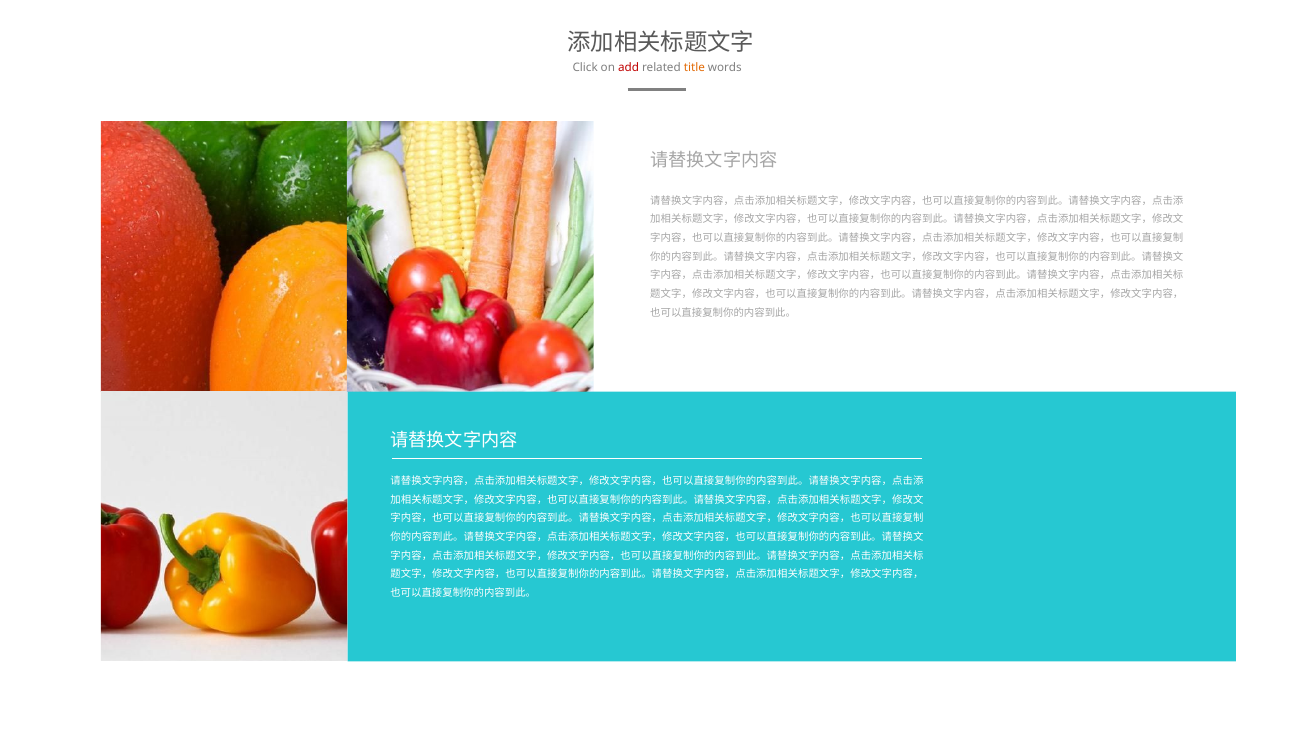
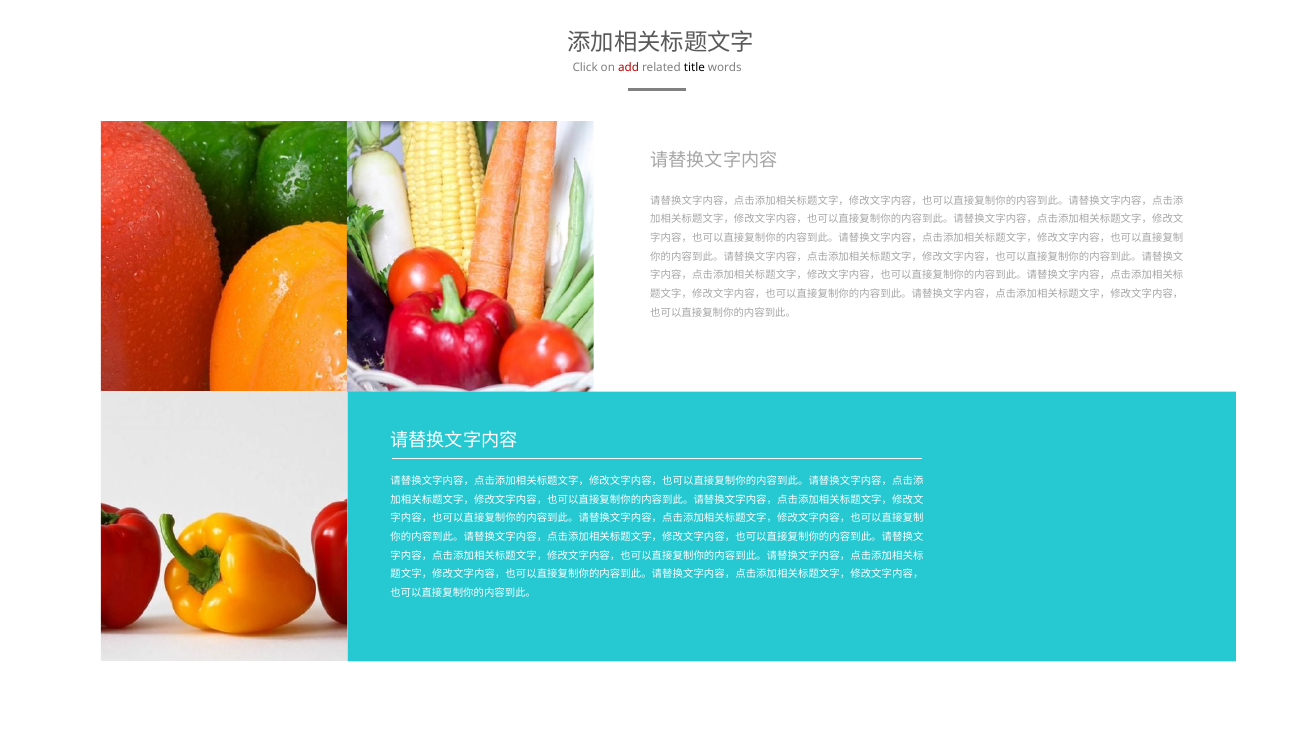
title colour: orange -> black
